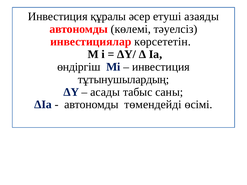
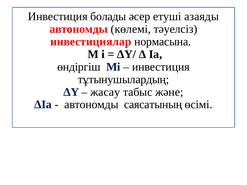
құралы: құралы -> болады
көрсететін: көрсететін -> нормасына
асады: асады -> жасау
саны: саны -> және
төмендейді: төмендейді -> саясатының
